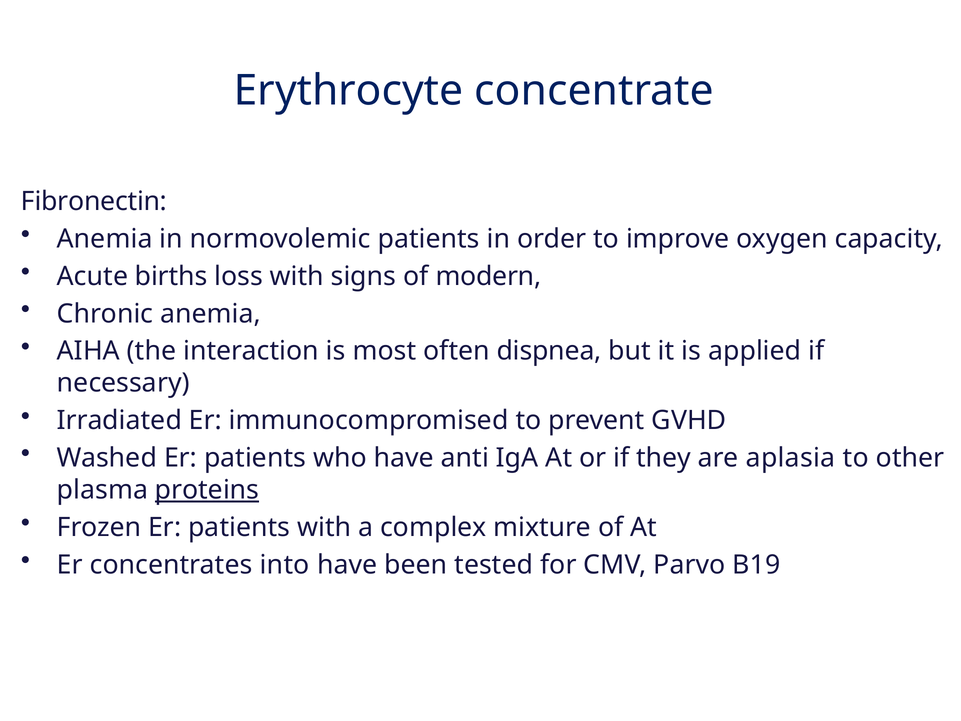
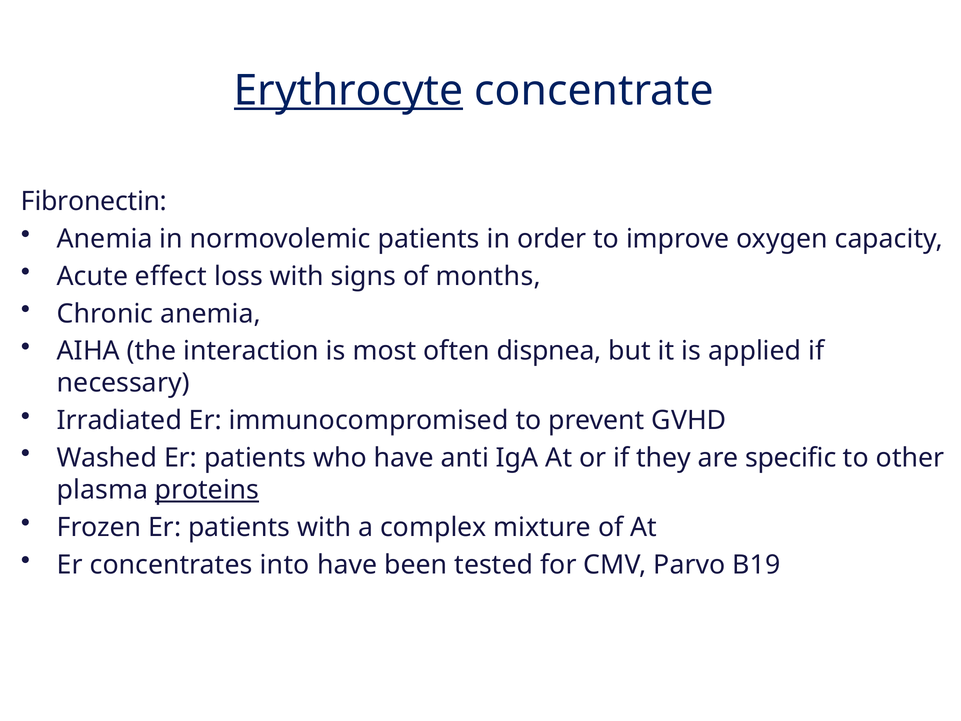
Erythrocyte underline: none -> present
births: births -> effect
modern: modern -> months
aplasia: aplasia -> specific
